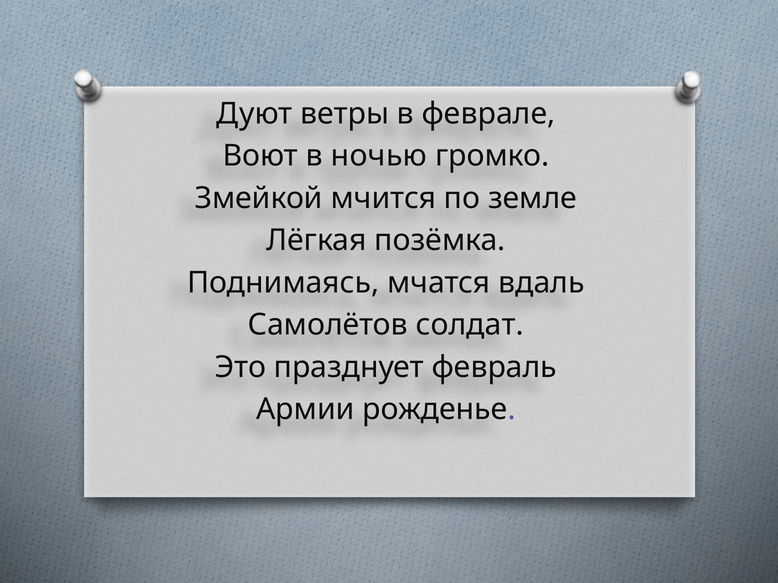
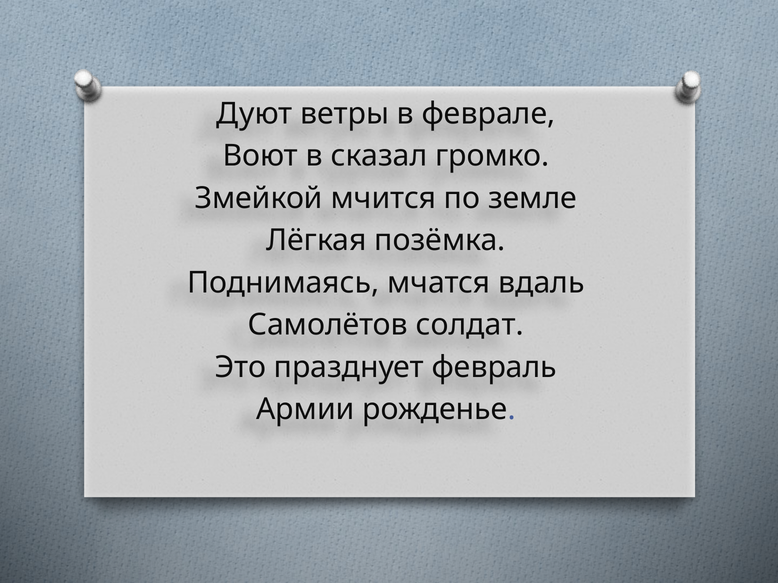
ночью: ночью -> сказал
